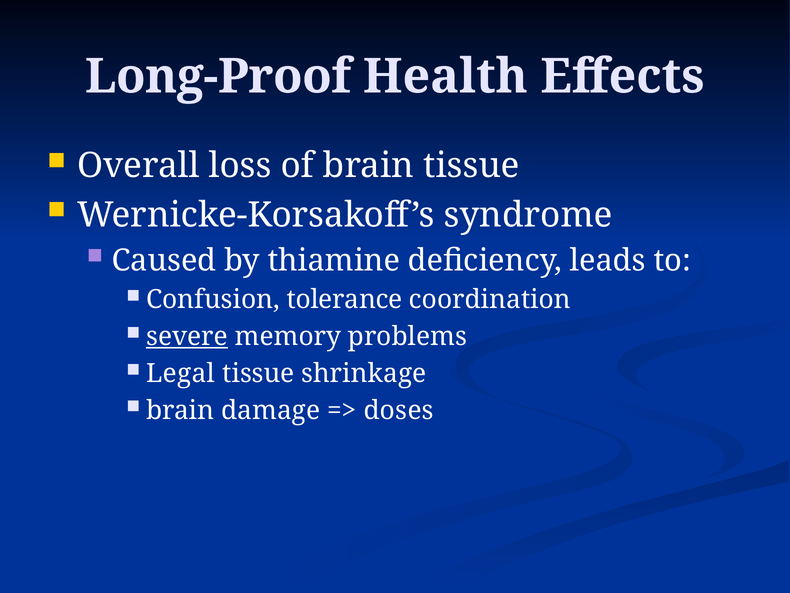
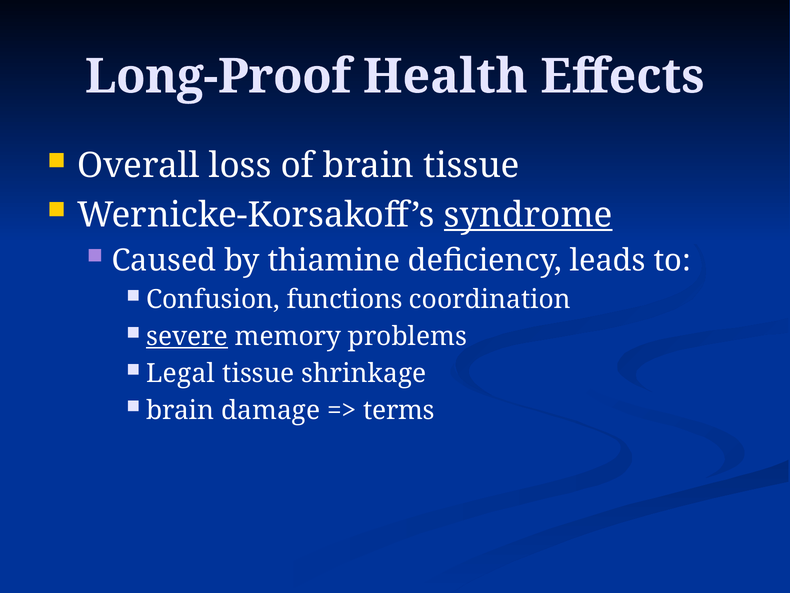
syndrome underline: none -> present
tolerance: tolerance -> functions
doses: doses -> terms
